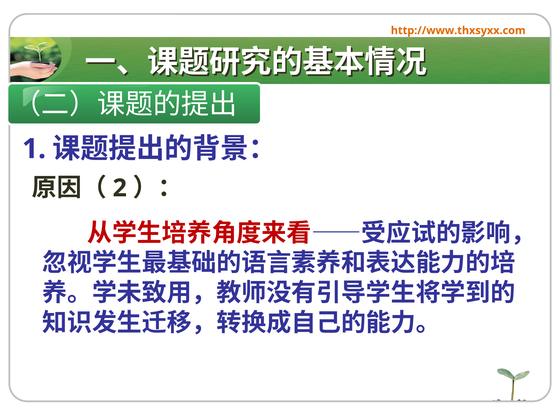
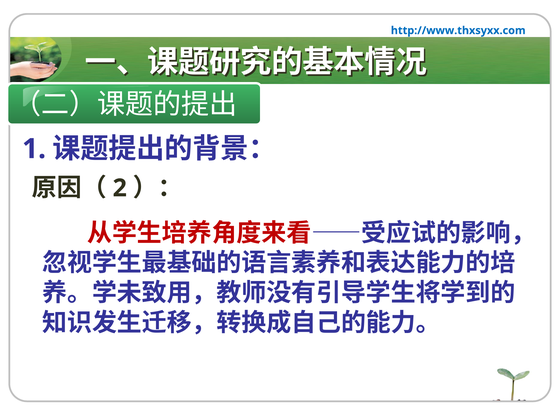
http://www.thxsyxx.com colour: orange -> blue
